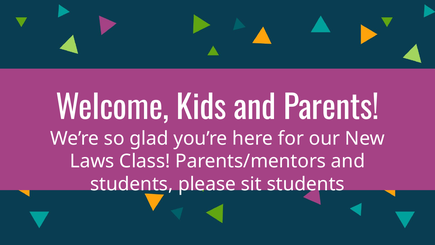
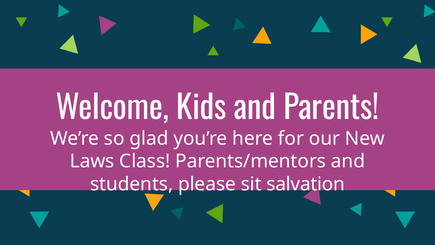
sit students: students -> salvation
